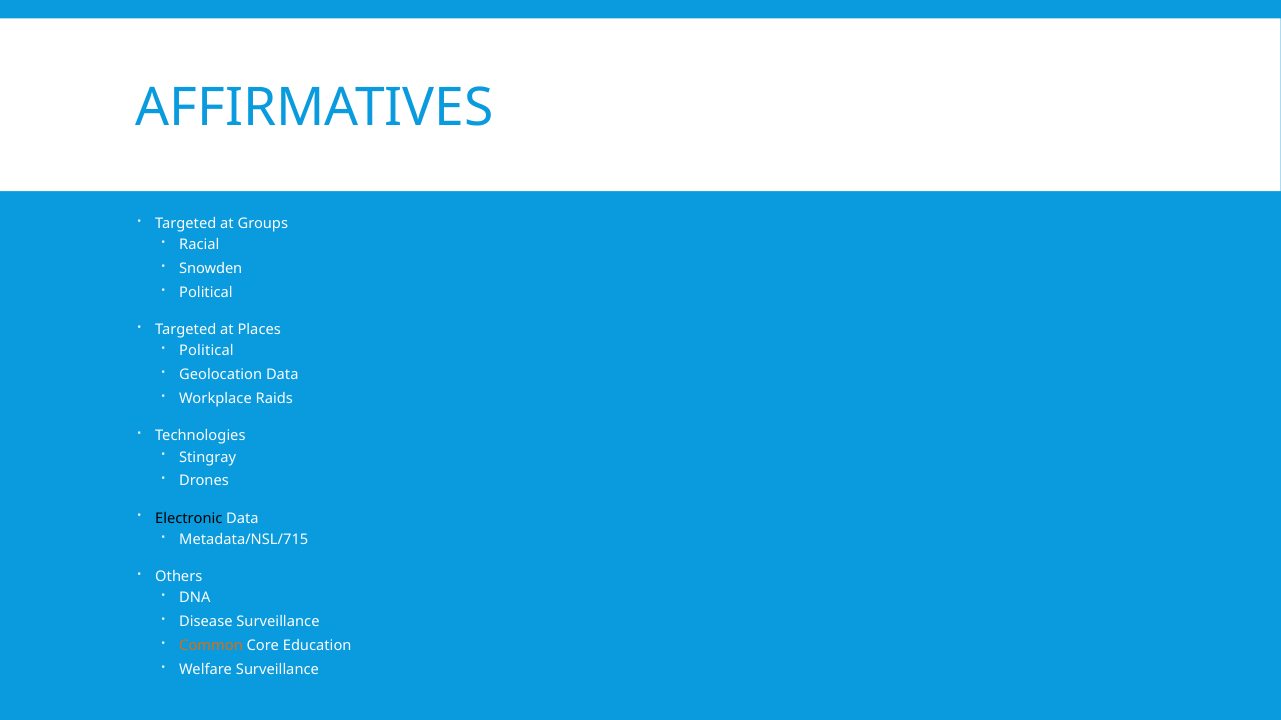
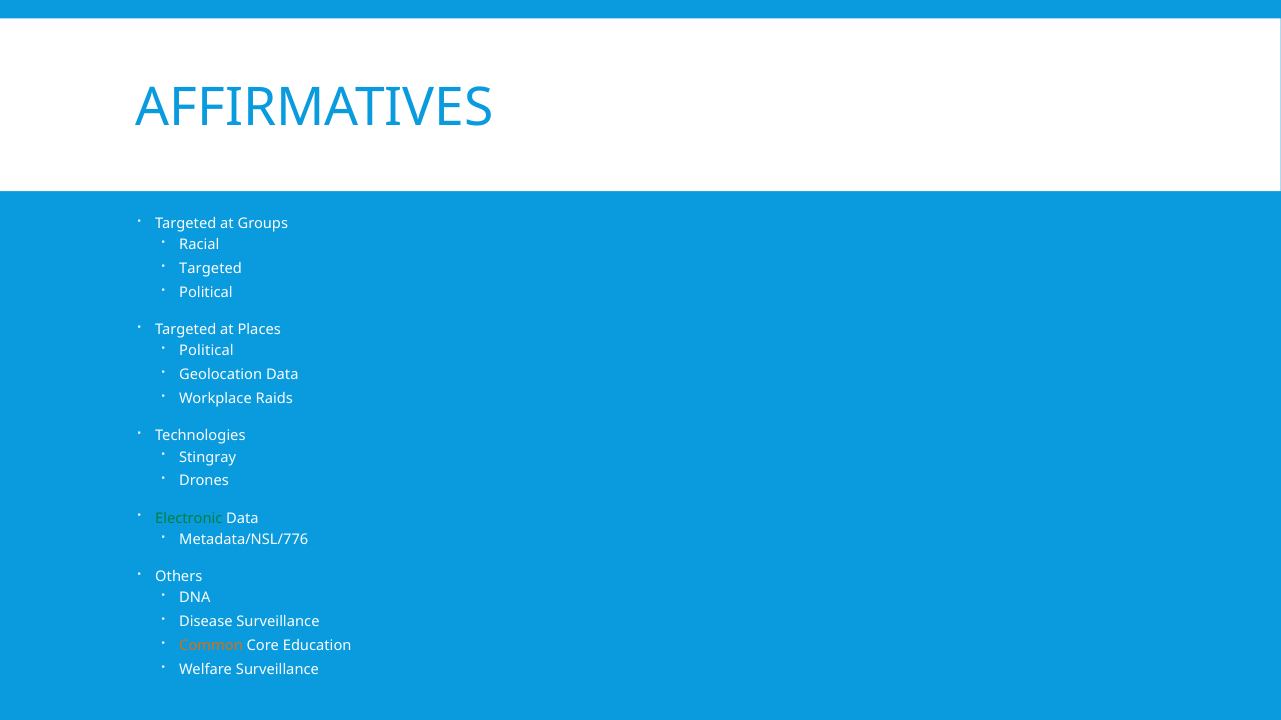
Snowden at (211, 269): Snowden -> Targeted
Electronic colour: black -> green
Metadata/NSL/715: Metadata/NSL/715 -> Metadata/NSL/776
